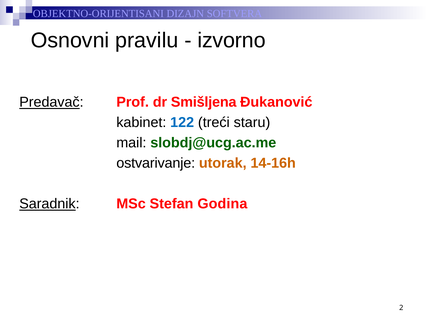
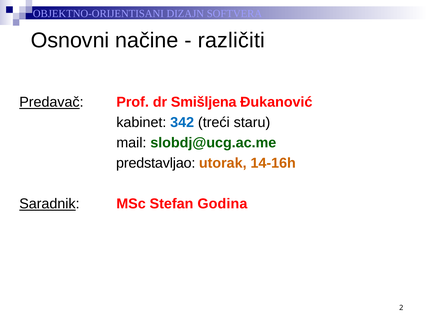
pravilu: pravilu -> načine
izvorno: izvorno -> različiti
122: 122 -> 342
ostvarivanje: ostvarivanje -> predstavljao
